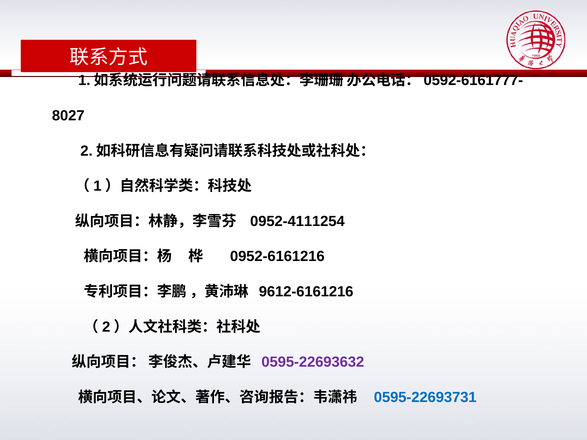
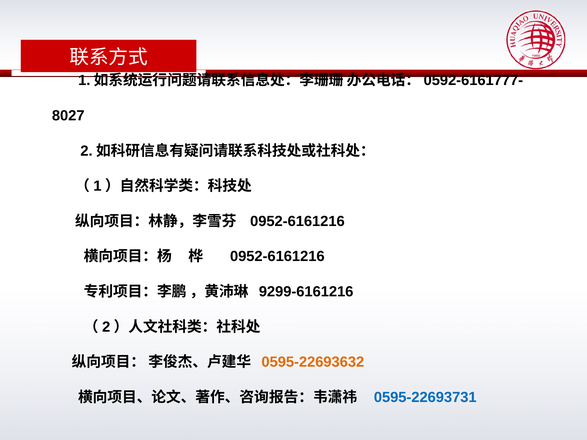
0952-4111254 at (297, 221): 0952-4111254 -> 0952-6161216
9612-6161216: 9612-6161216 -> 9299-6161216
0595-22693632 colour: purple -> orange
